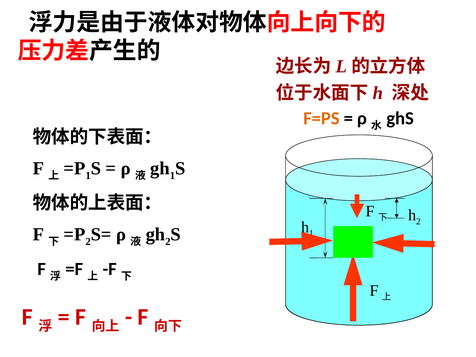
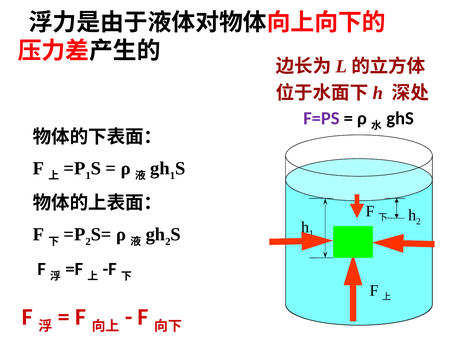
F=PS colour: orange -> purple
